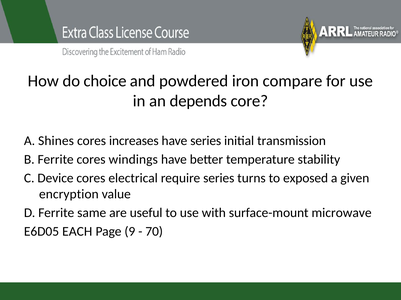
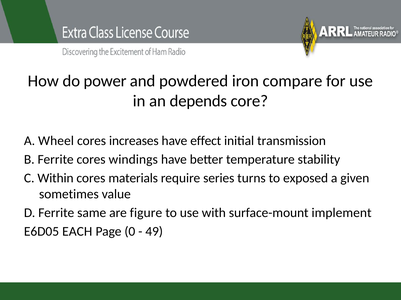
choice: choice -> power
Shines: Shines -> Wheel
have series: series -> effect
Device: Device -> Within
electrical: electrical -> materials
encryption: encryption -> sometimes
useful: useful -> figure
microwave: microwave -> implement
9: 9 -> 0
70: 70 -> 49
